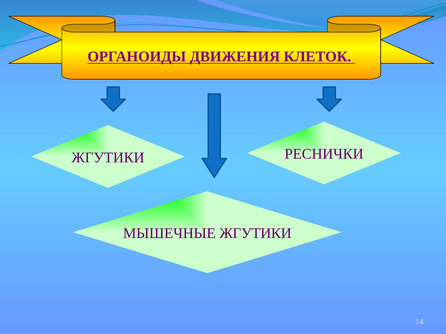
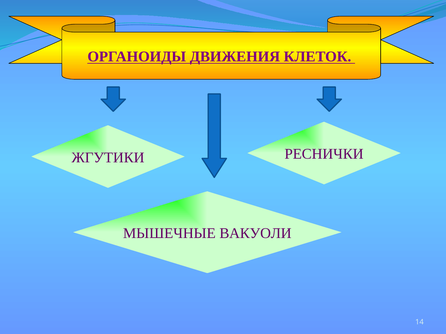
МЫШЕЧНЫЕ ЖГУТИКИ: ЖГУТИКИ -> ВАКУОЛИ
